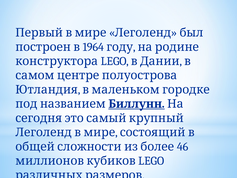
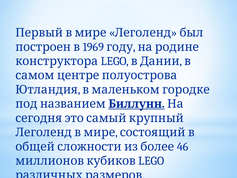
1964: 1964 -> 1969
